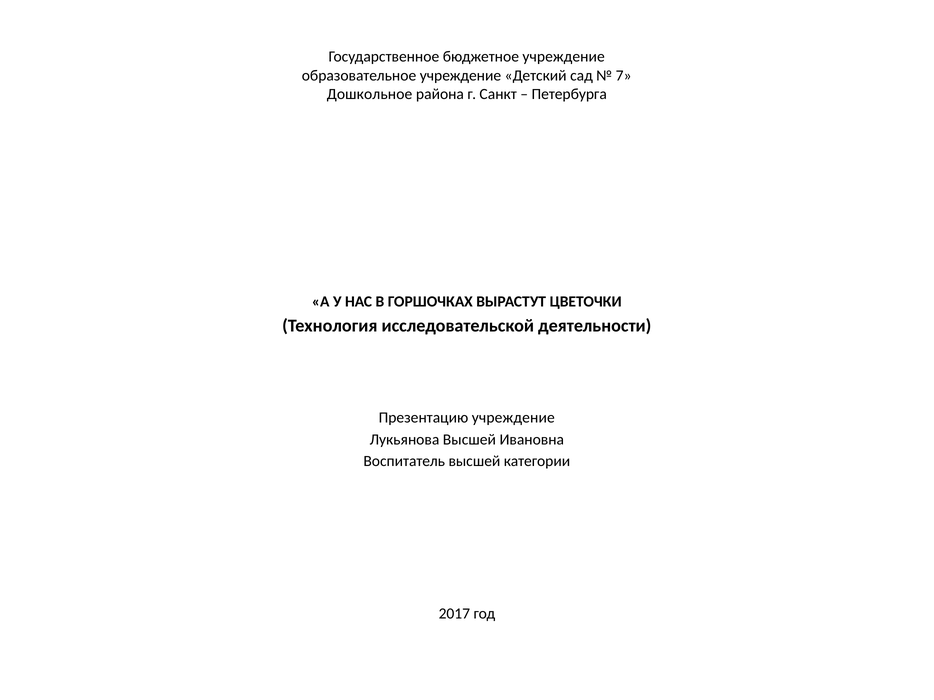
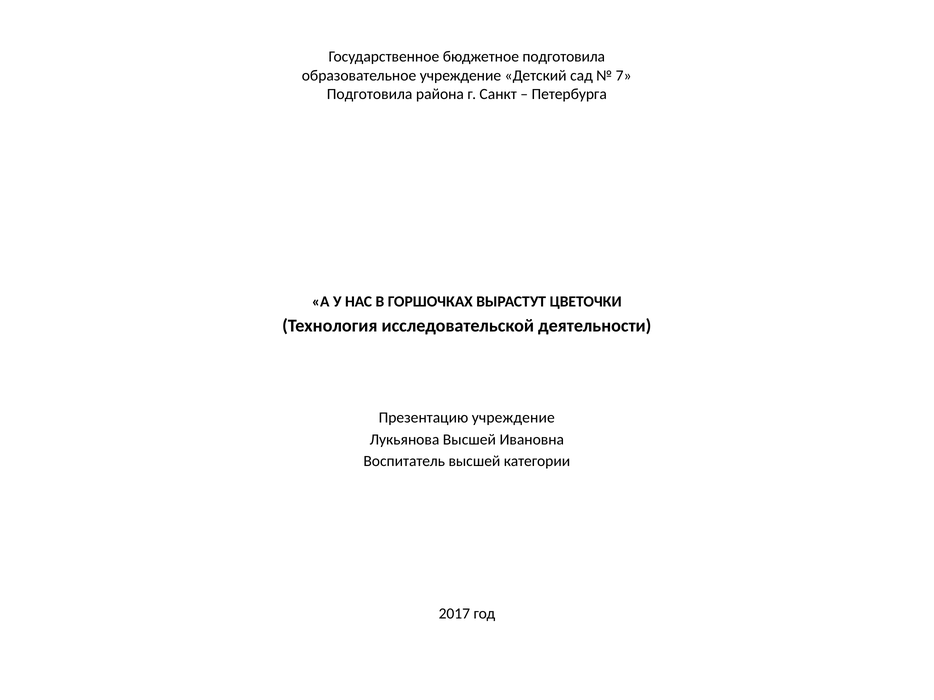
бюджетное учреждение: учреждение -> подготовила
Дошкольное at (370, 94): Дошкольное -> Подготовила
